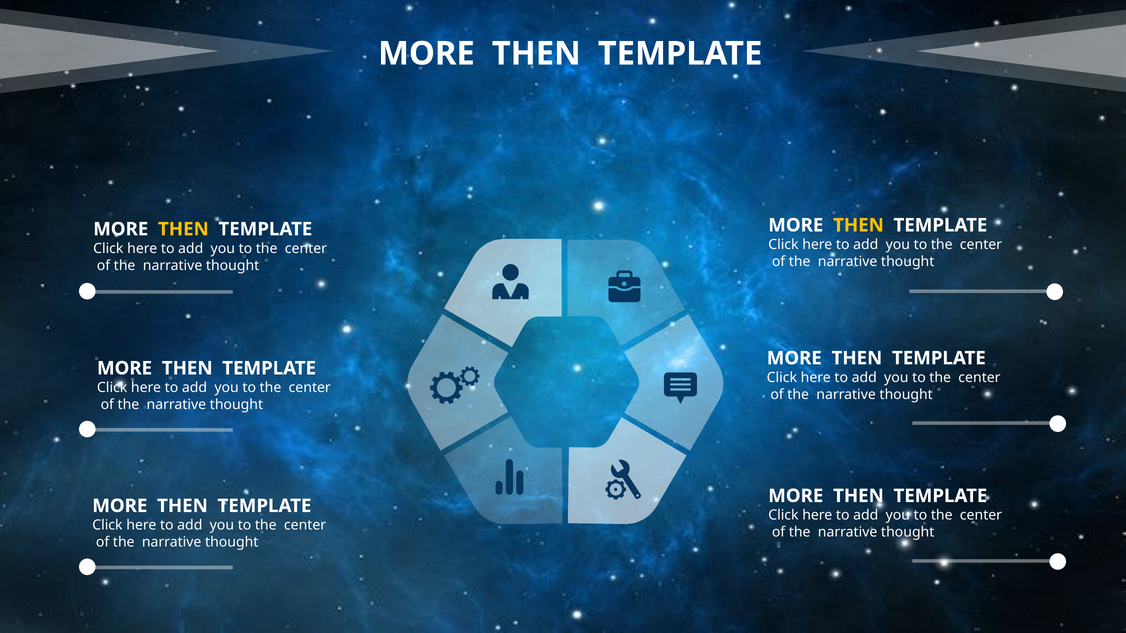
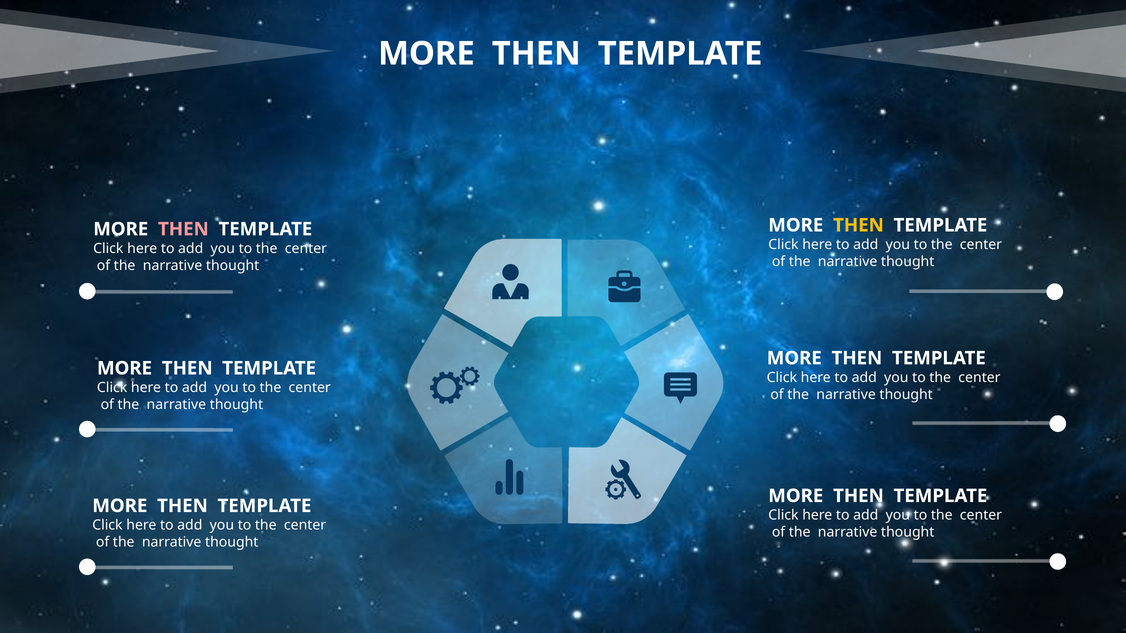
THEN at (183, 229) colour: yellow -> pink
